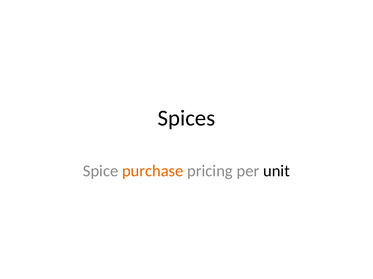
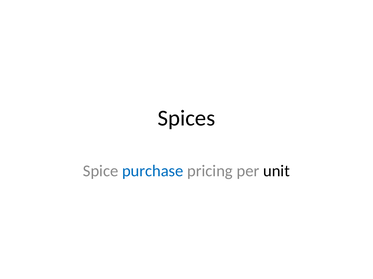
purchase colour: orange -> blue
